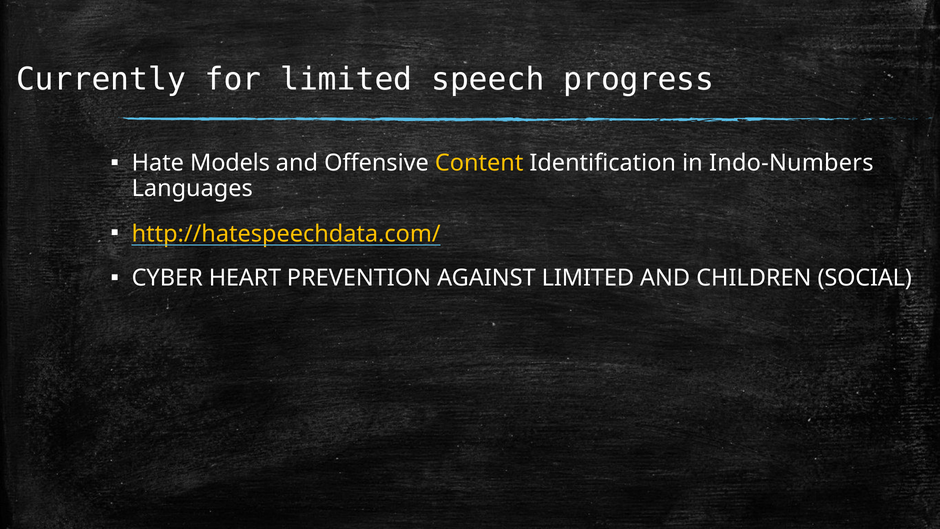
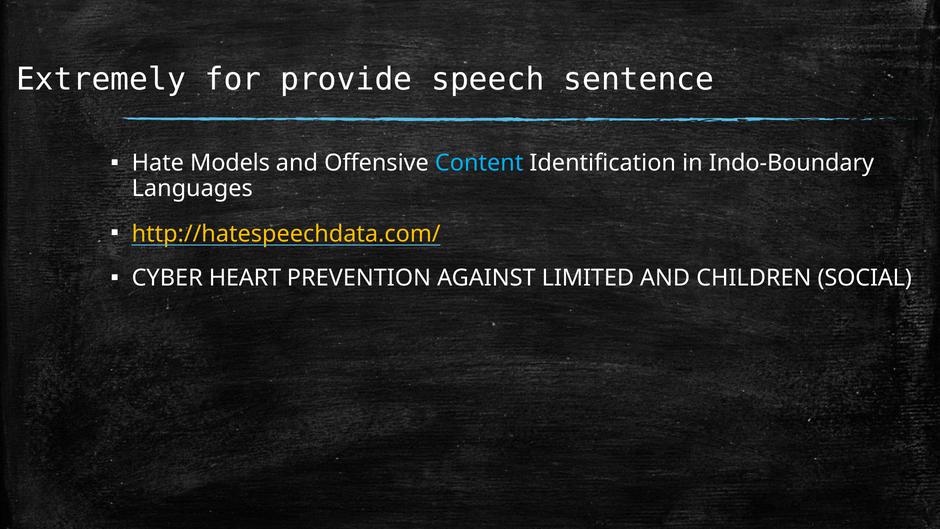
Currently: Currently -> Extremely
for limited: limited -> provide
progress: progress -> sentence
Content colour: yellow -> light blue
Indo-Numbers: Indo-Numbers -> Indo-Boundary
